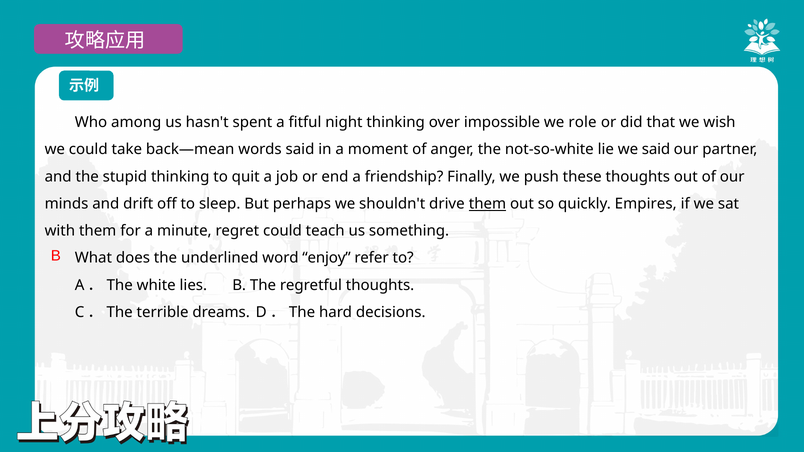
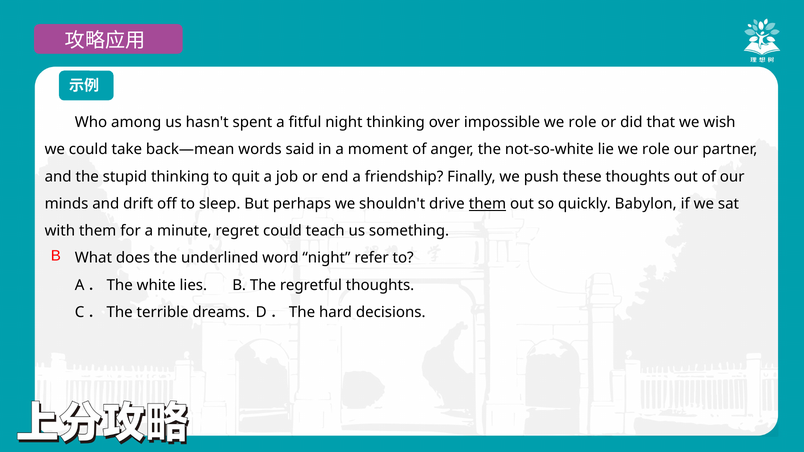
lie we said: said -> role
Empires: Empires -> Babylon
word enjoy: enjoy -> night
